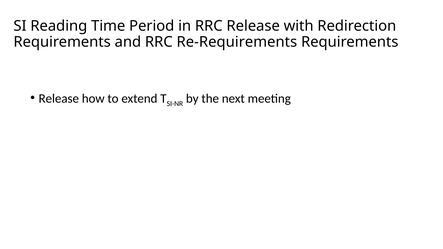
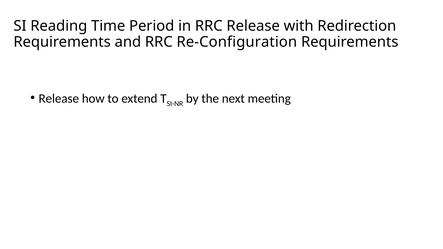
Re-Requirements: Re-Requirements -> Re-Configuration
